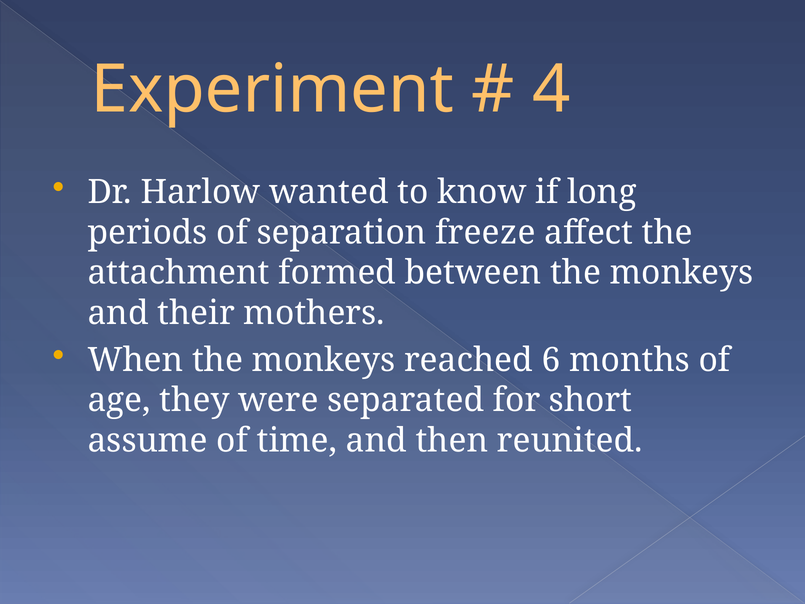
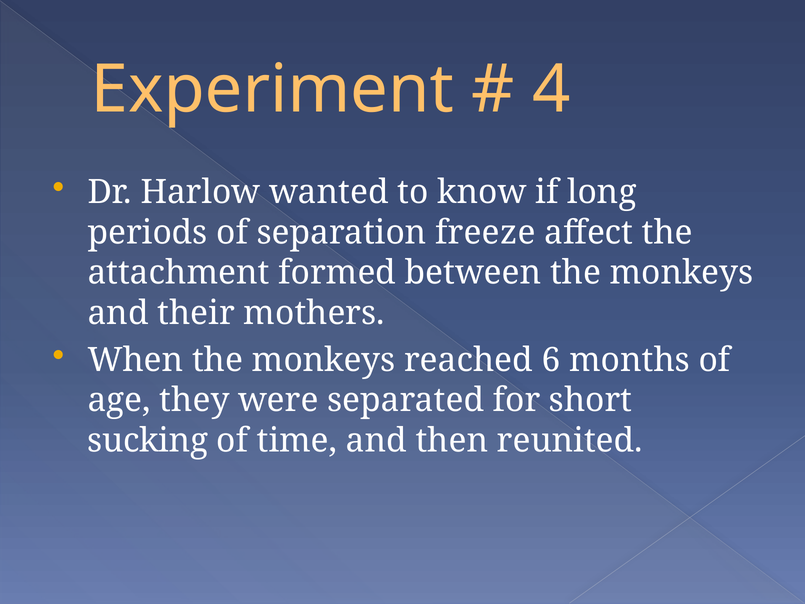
assume: assume -> sucking
